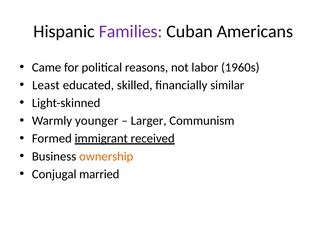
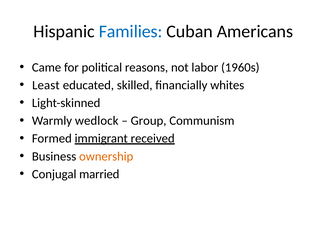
Families colour: purple -> blue
similar: similar -> whites
younger: younger -> wedlock
Larger: Larger -> Group
